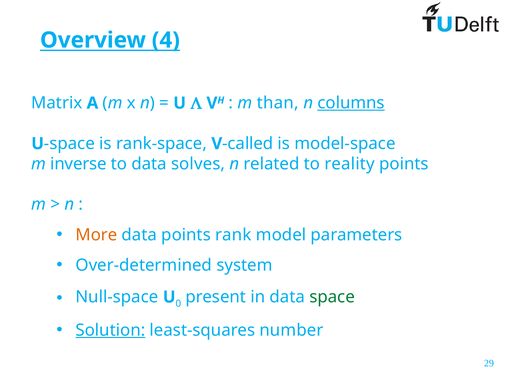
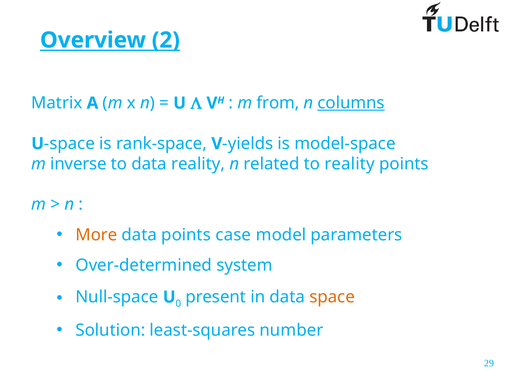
4: 4 -> 2
than: than -> from
called: called -> yields
data solves: solves -> reality
rank: rank -> case
space at (332, 297) colour: green -> orange
Solution underline: present -> none
